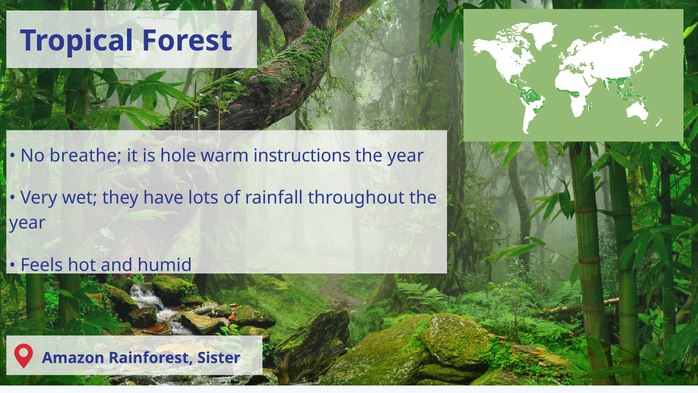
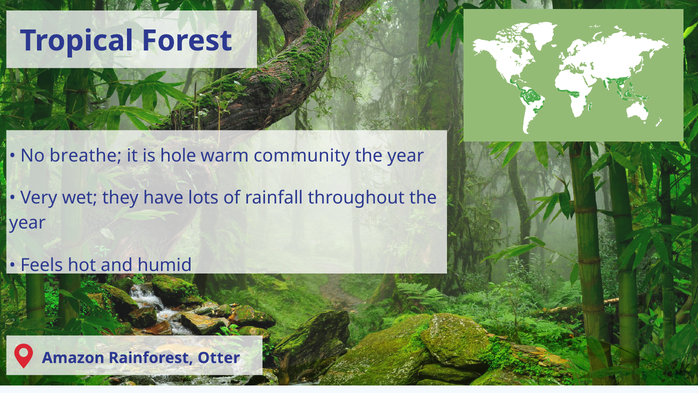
instructions: instructions -> community
Sister: Sister -> Otter
